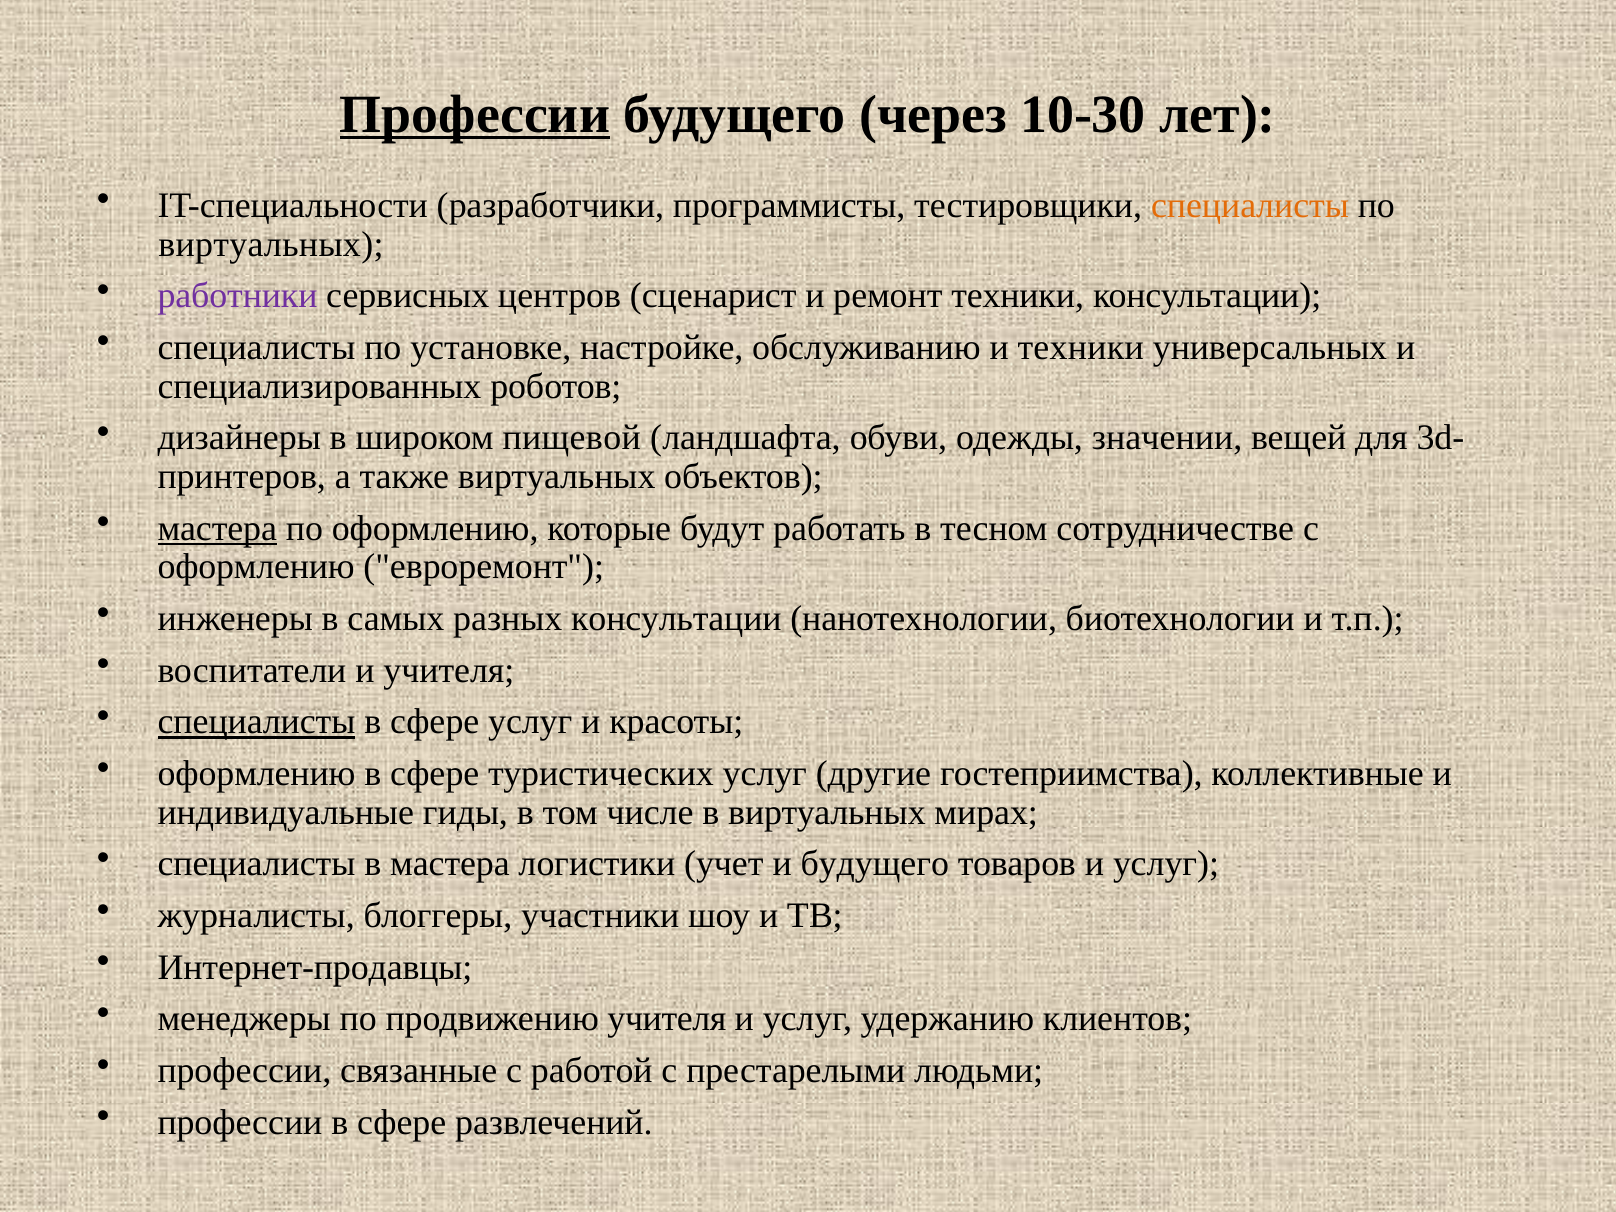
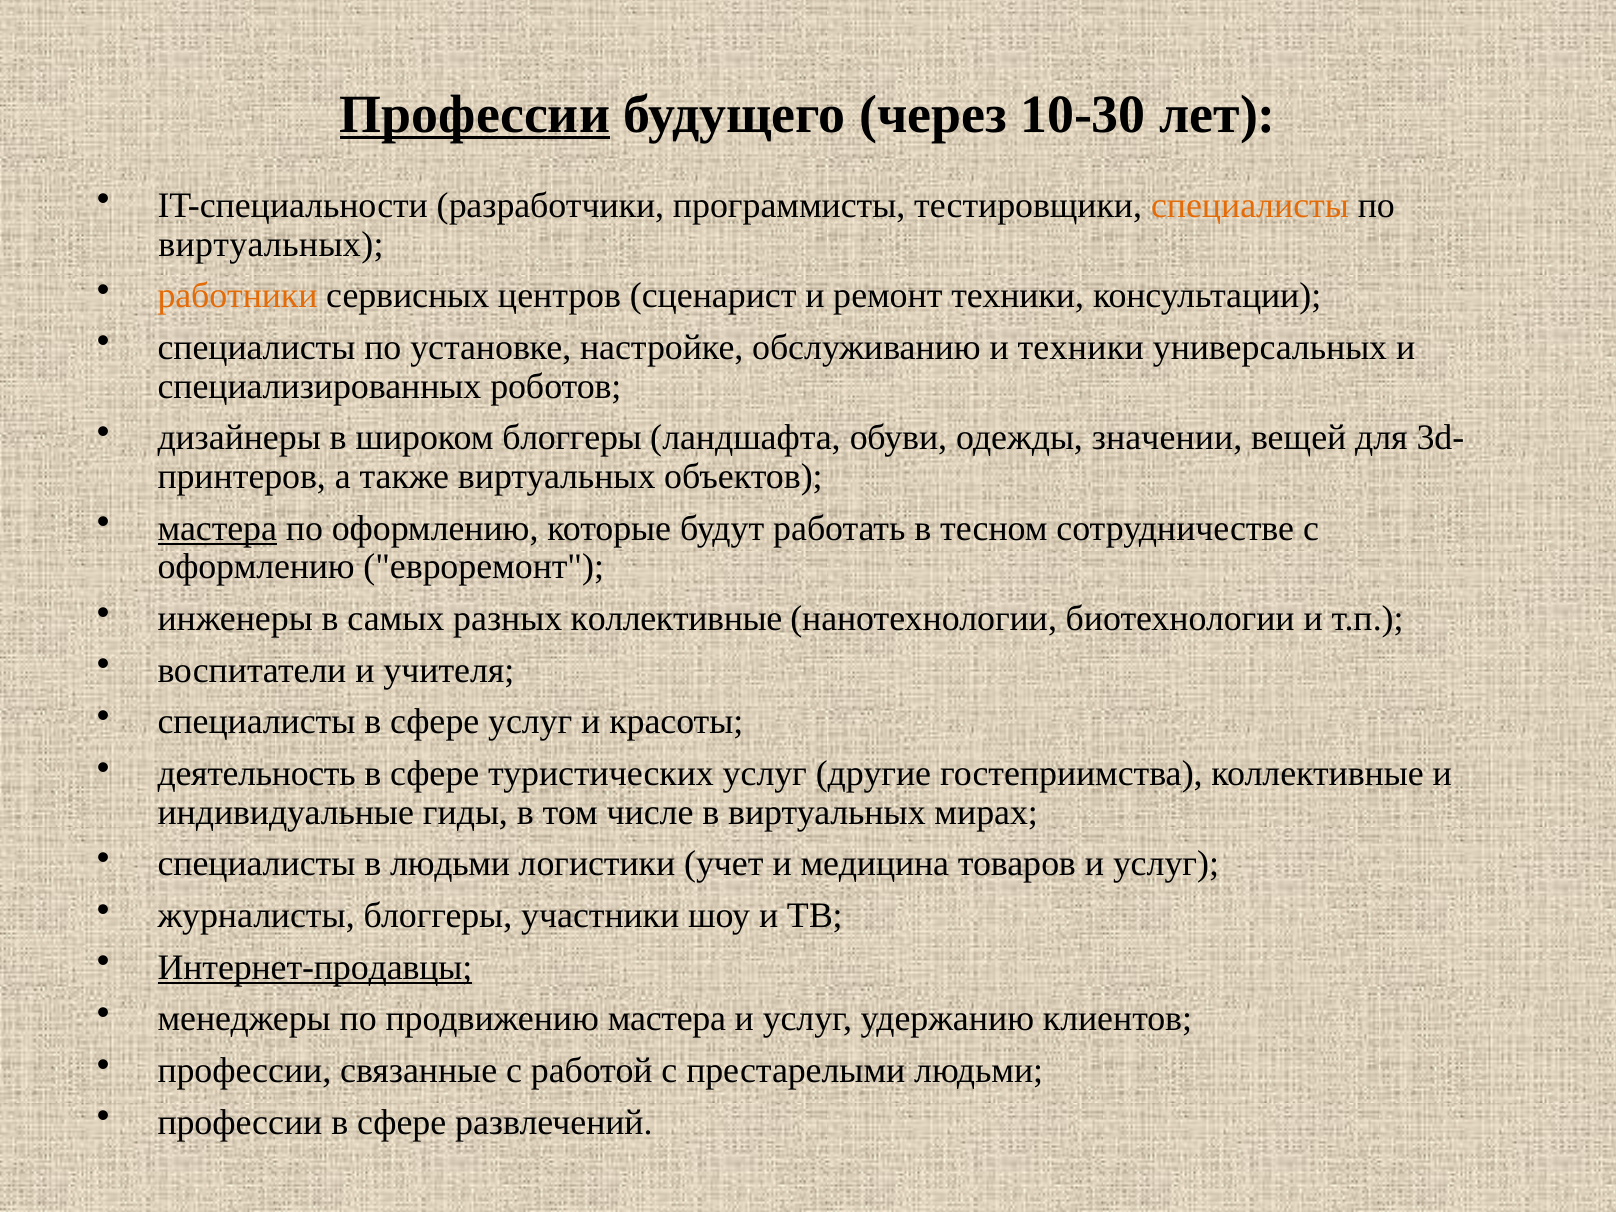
работники colour: purple -> orange
широком пищевой: пищевой -> блоггеры
разных консультации: консультации -> коллективные
специалисты at (257, 722) underline: present -> none
оформлению at (257, 774): оформлению -> деятельность
в мастера: мастера -> людьми
и будущего: будущего -> медицина
Интернет-продавцы underline: none -> present
продвижению учителя: учителя -> мастера
